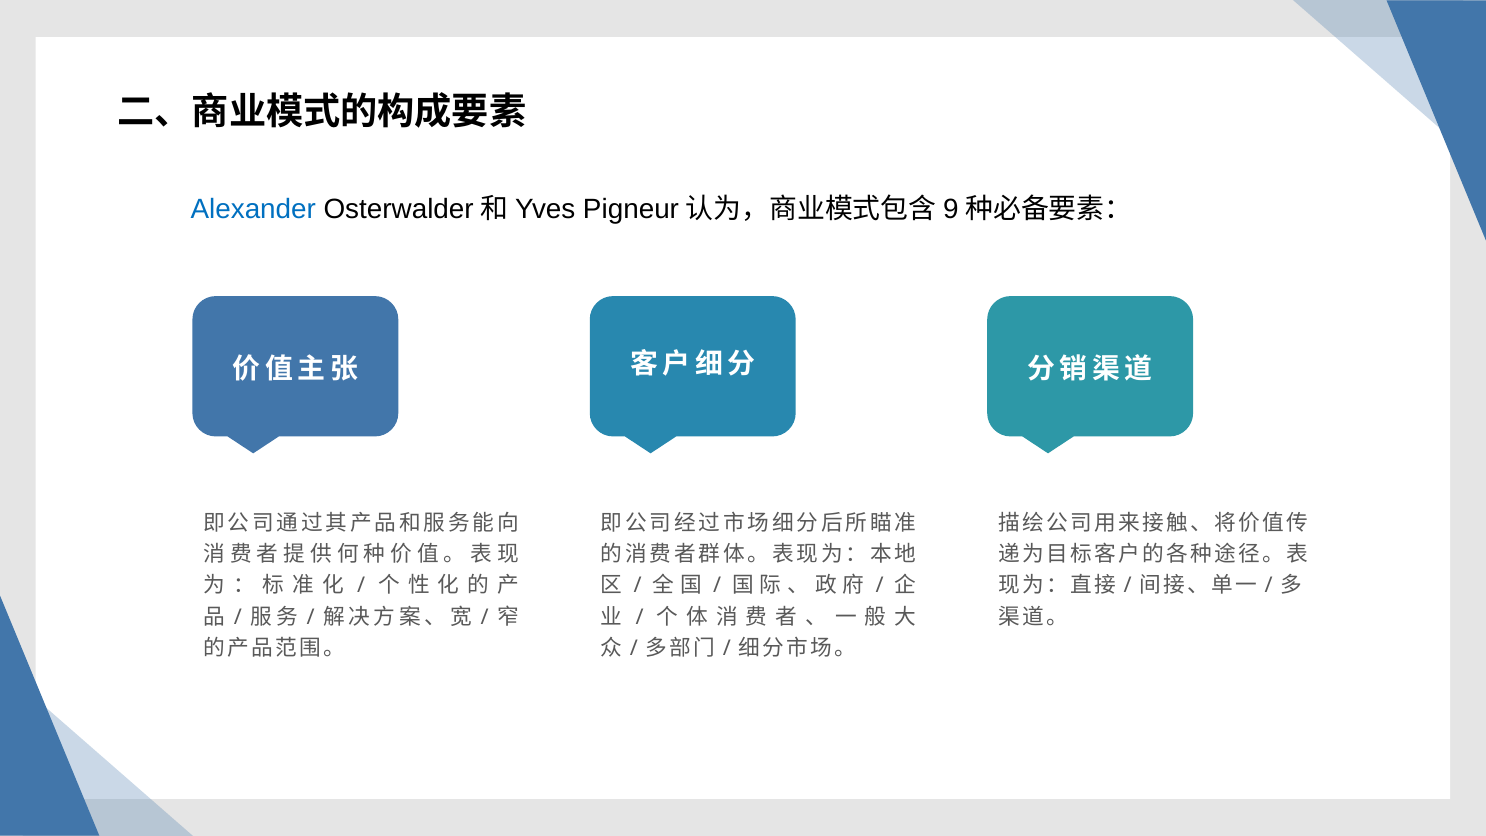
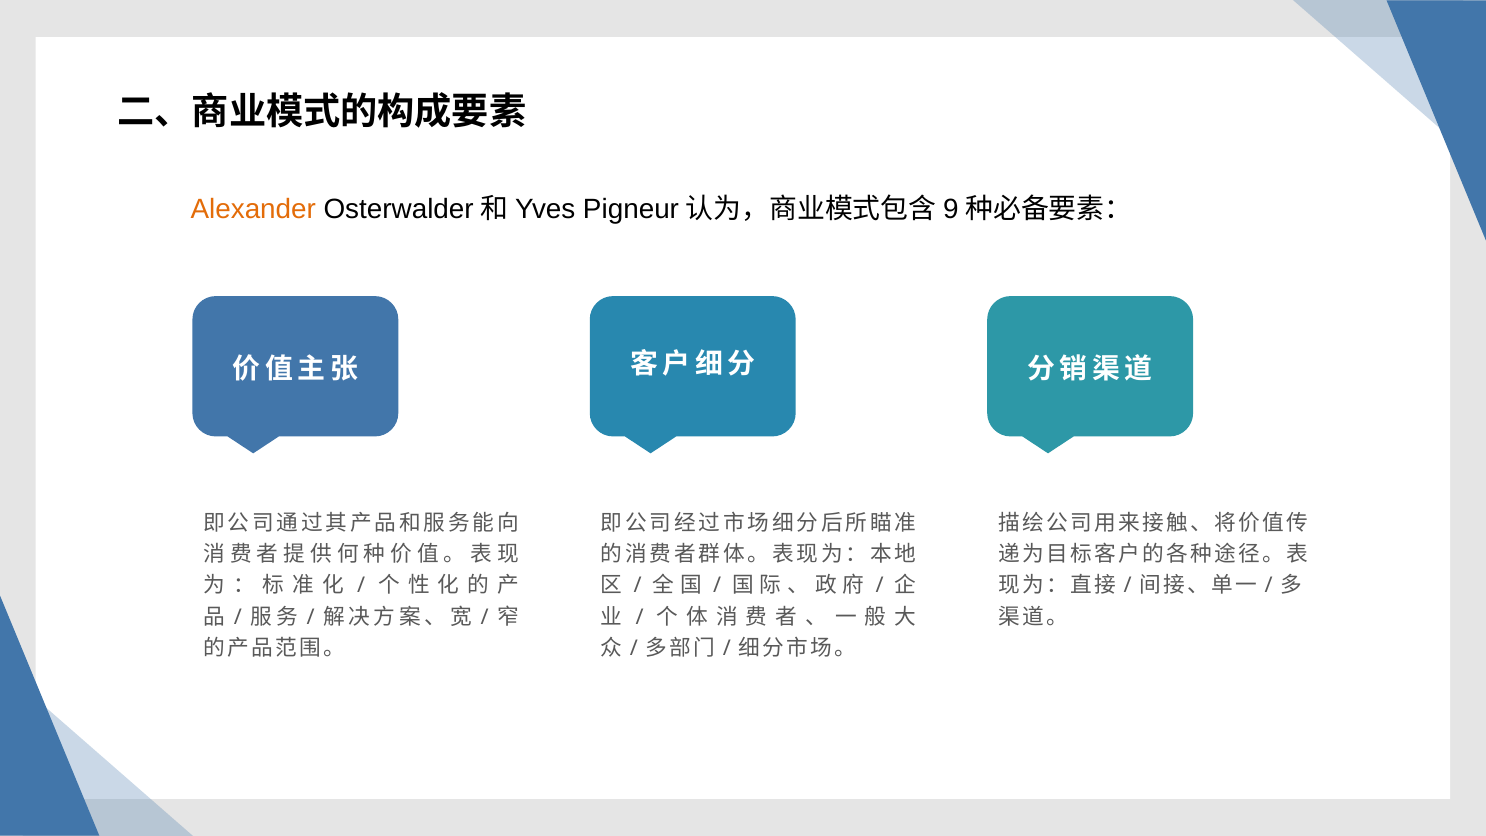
Alexander colour: blue -> orange
